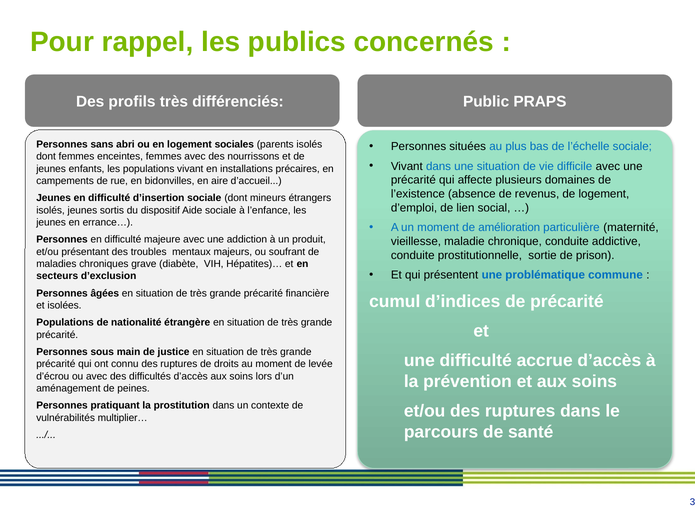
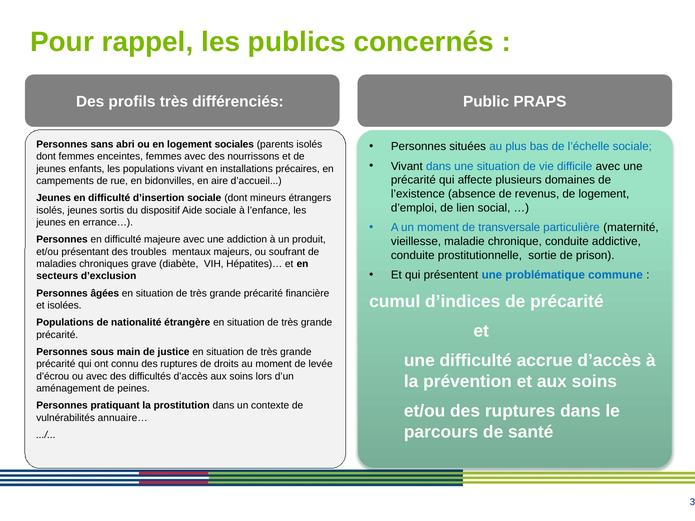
amélioration: amélioration -> transversale
multiplier…: multiplier… -> annuaire…
